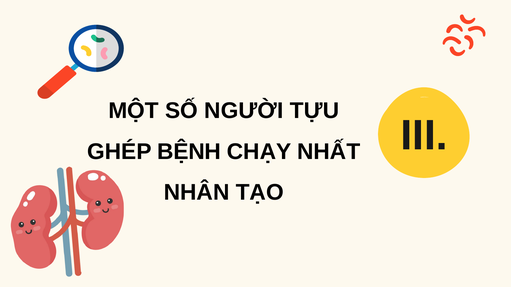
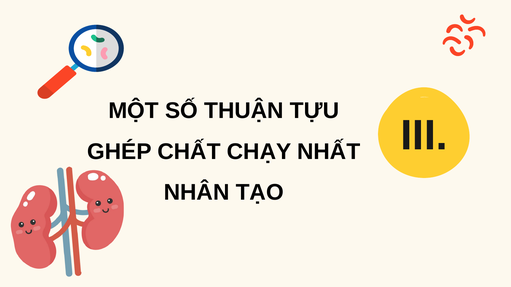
NGƯỜI: NGƯỜI -> THUẬN
BỆNH: BỆNH -> CHẤT
